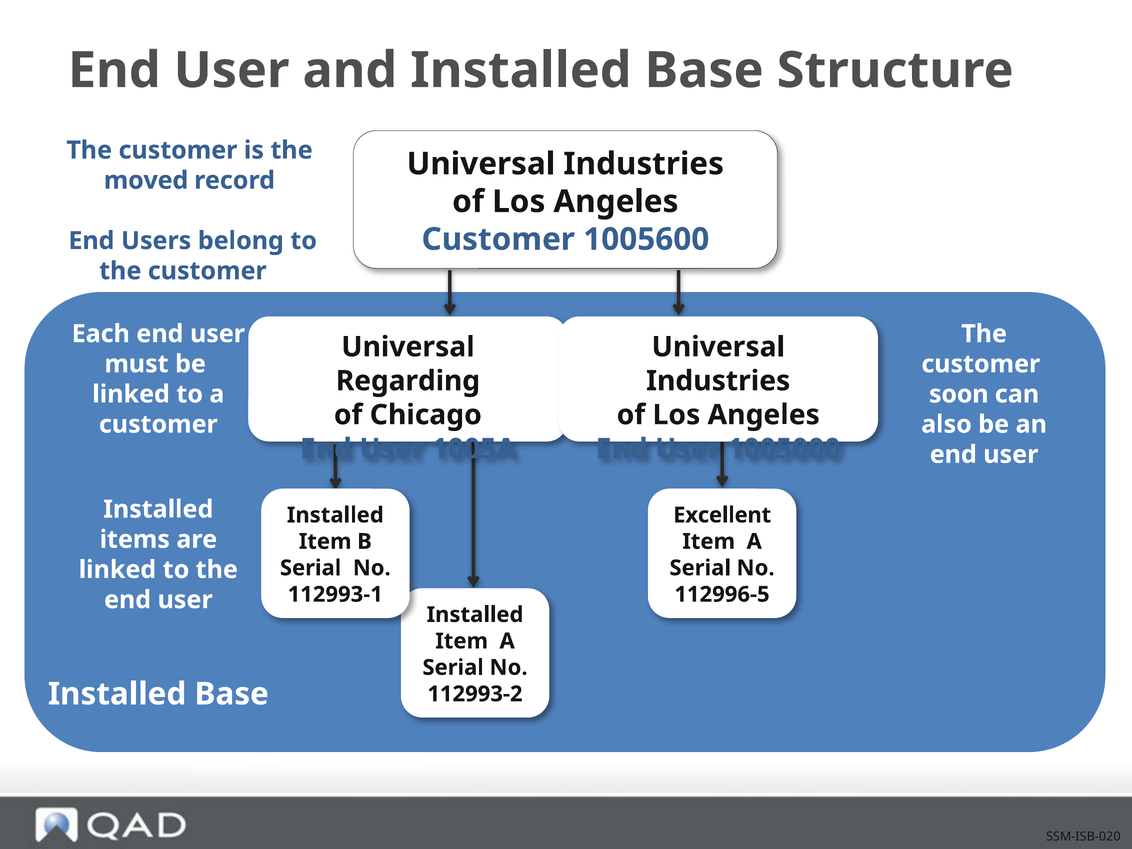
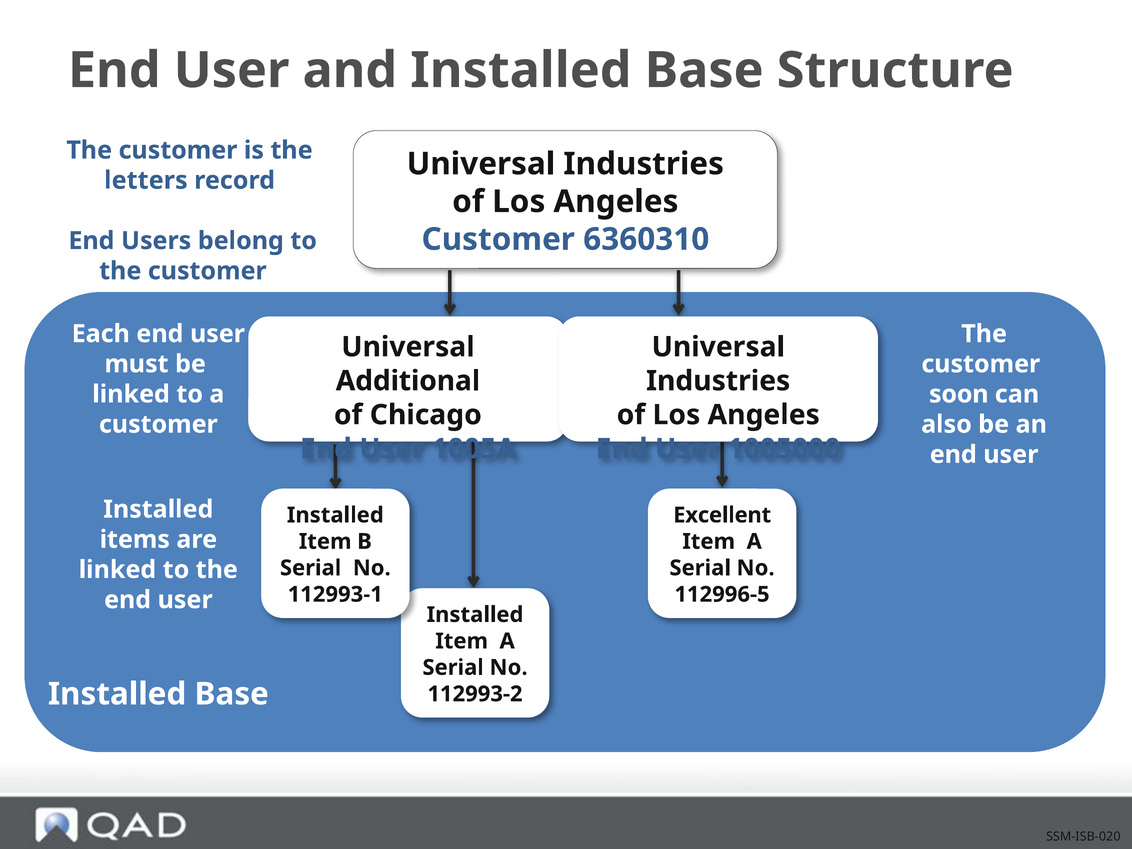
moved: moved -> letters
1005600: 1005600 -> 6360310
Regarding: Regarding -> Additional
